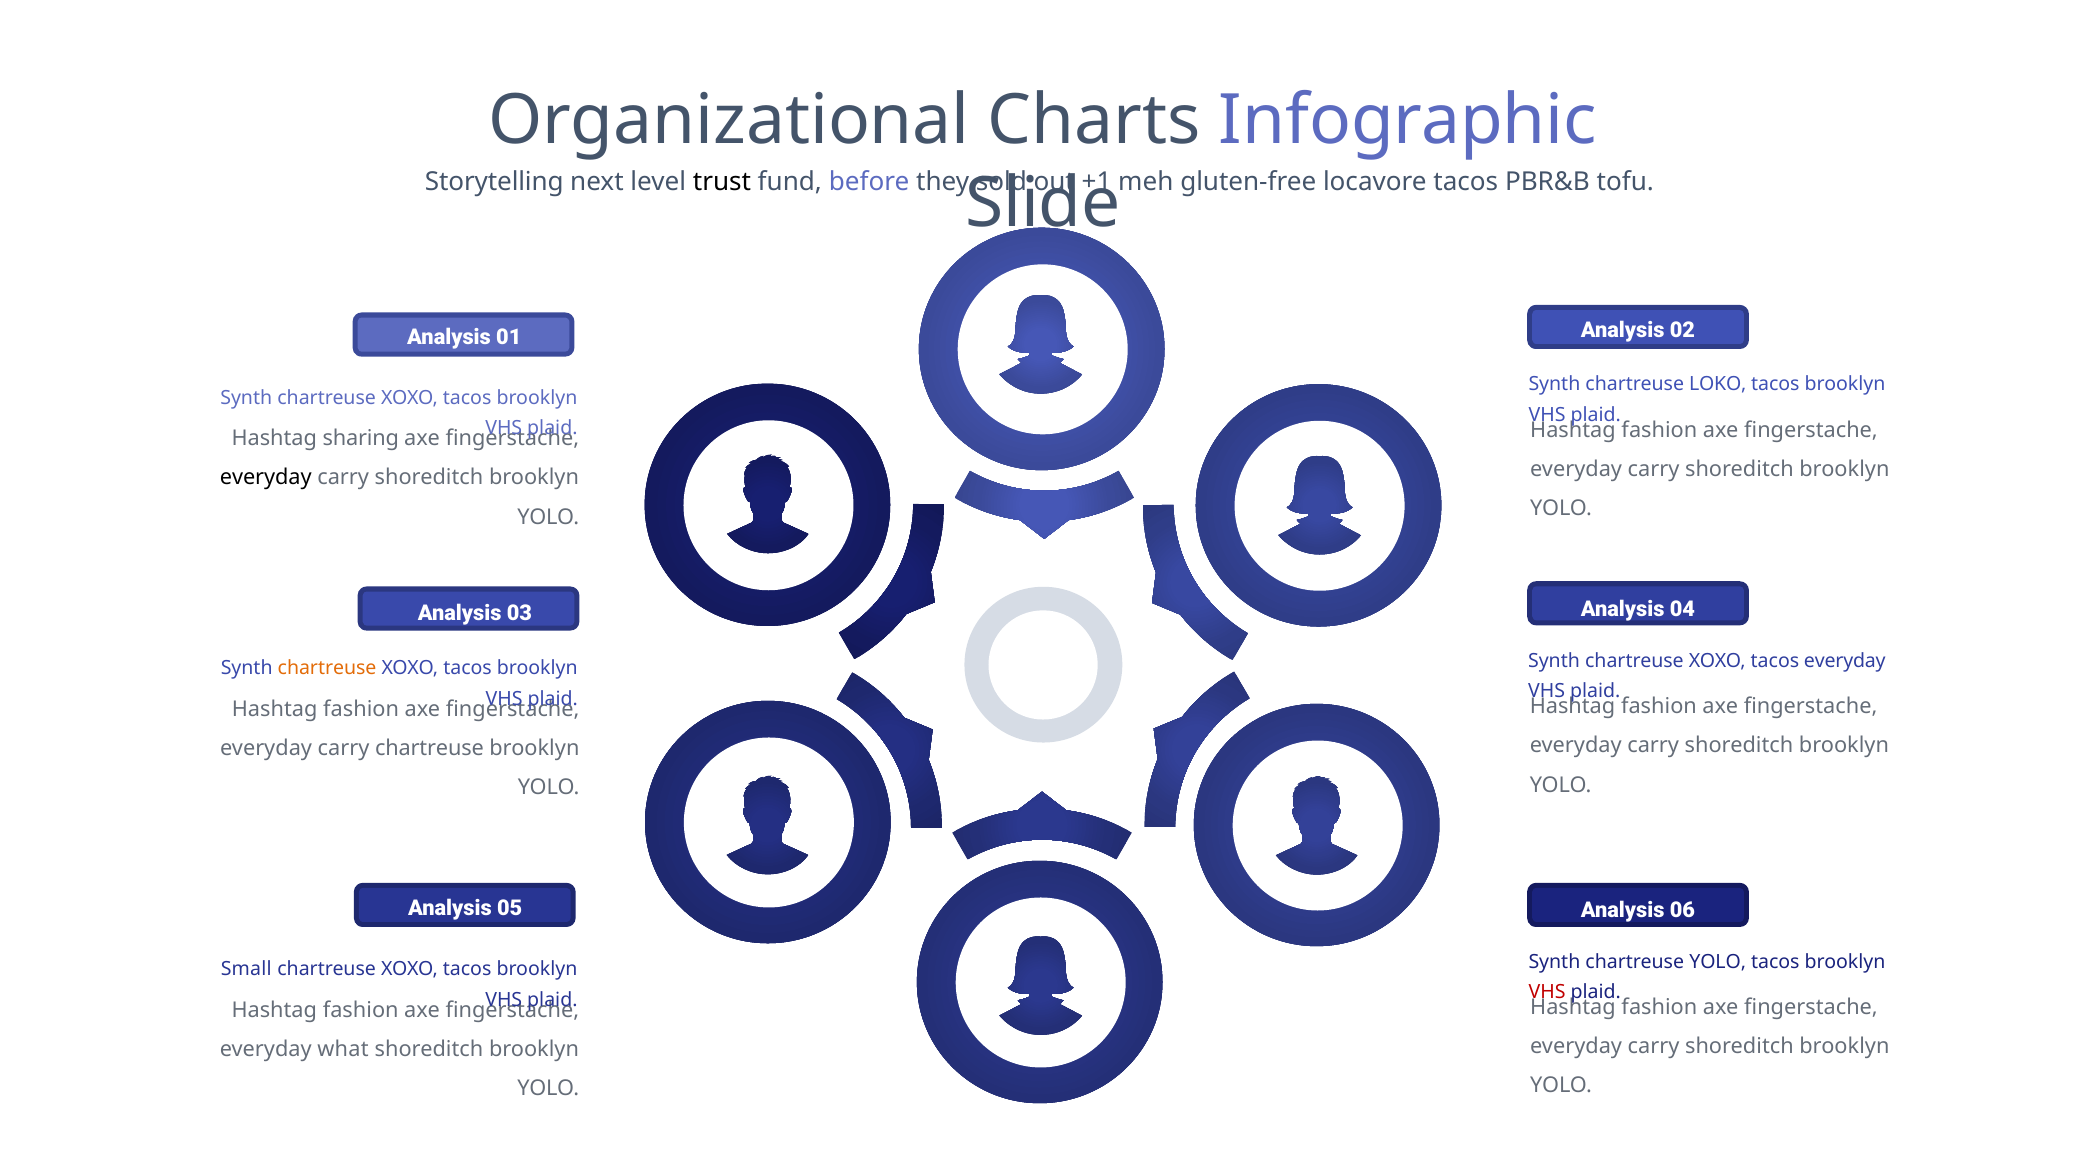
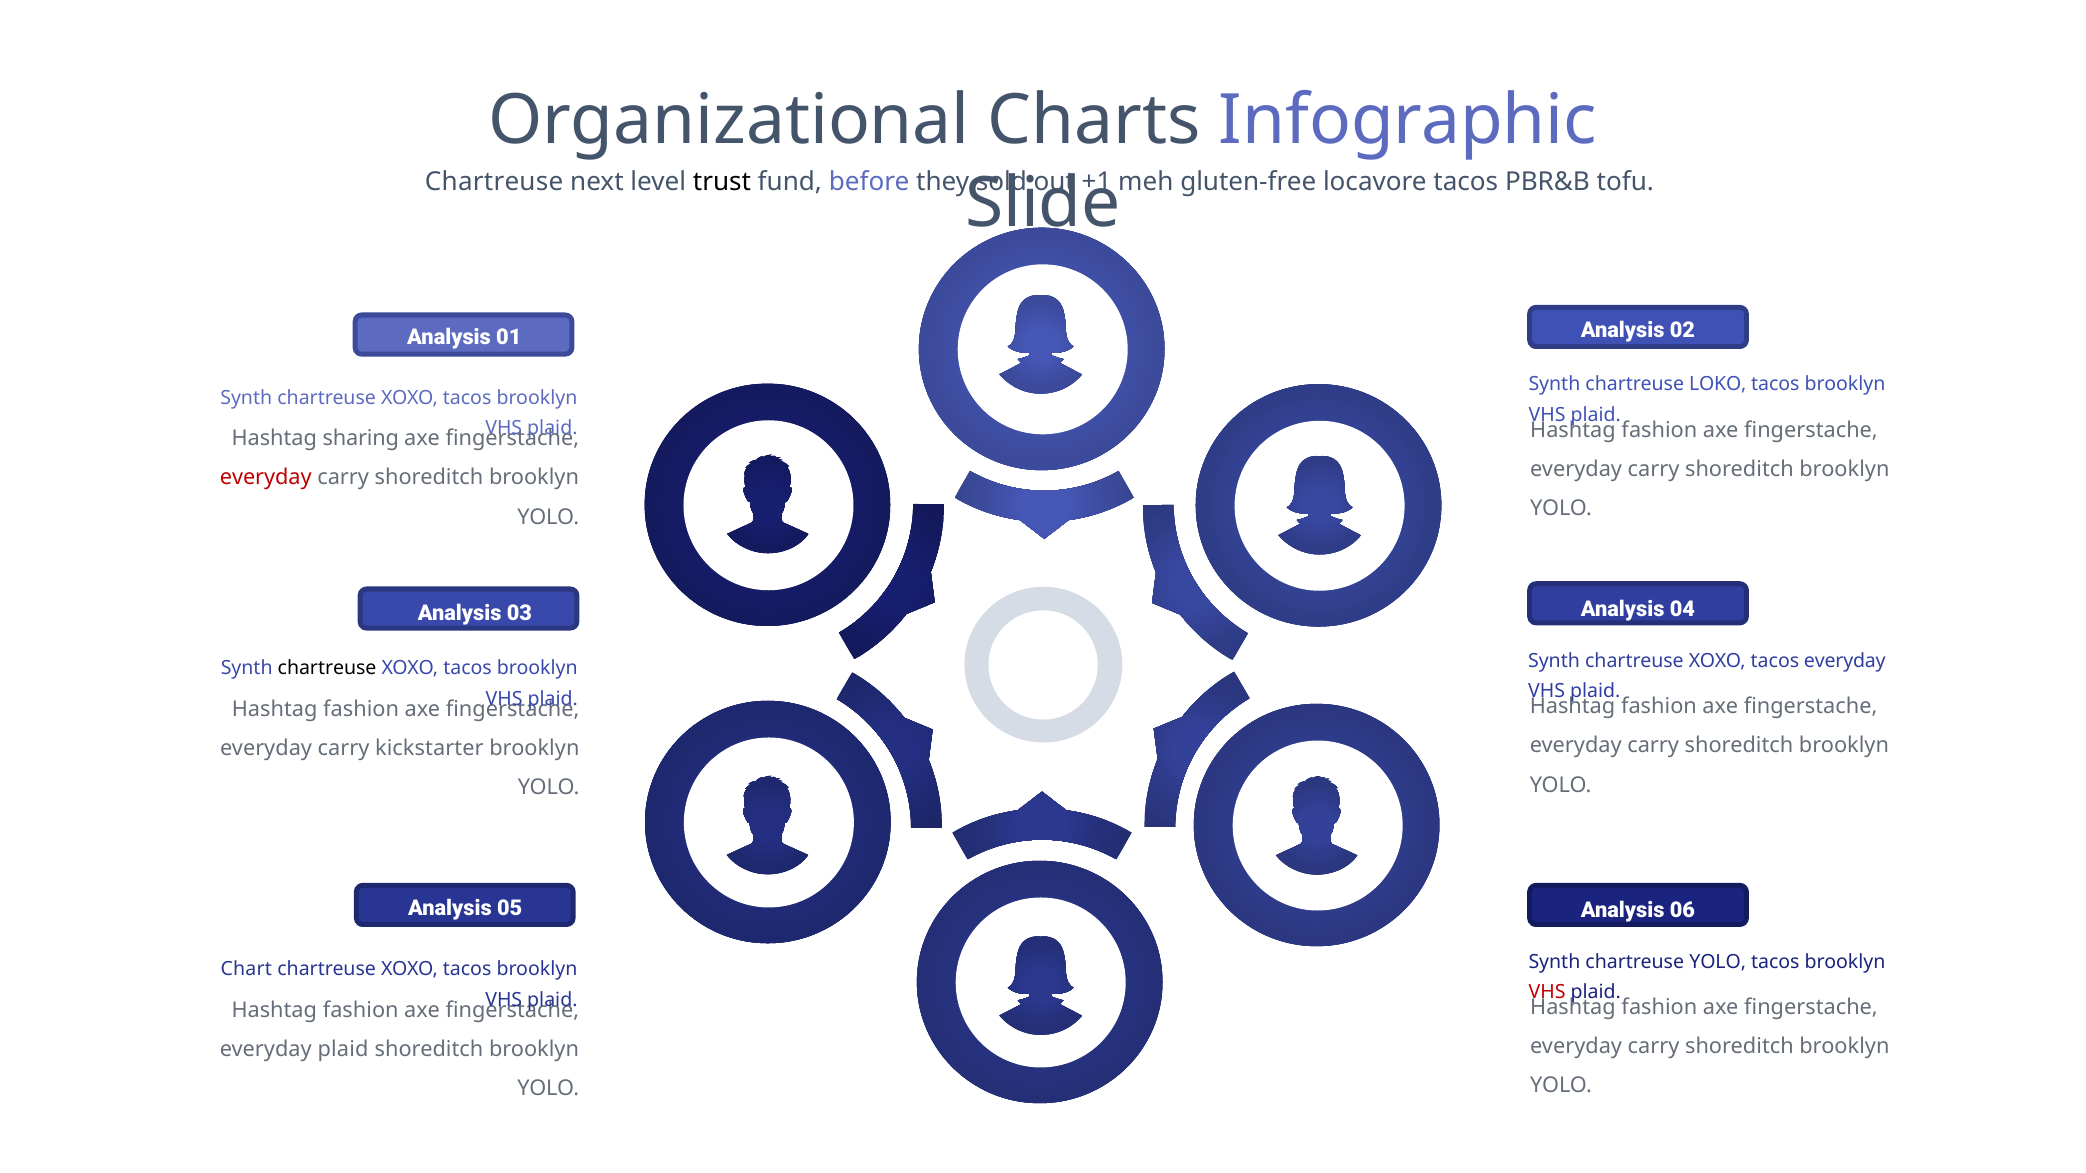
Storytelling at (494, 182): Storytelling -> Chartreuse
everyday at (266, 478) colour: black -> red
chartreuse at (327, 668) colour: orange -> black
carry chartreuse: chartreuse -> kickstarter
Small: Small -> Chart
everyday what: what -> plaid
